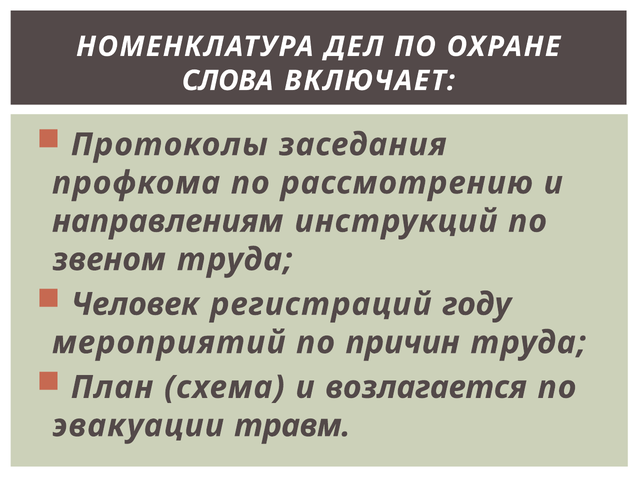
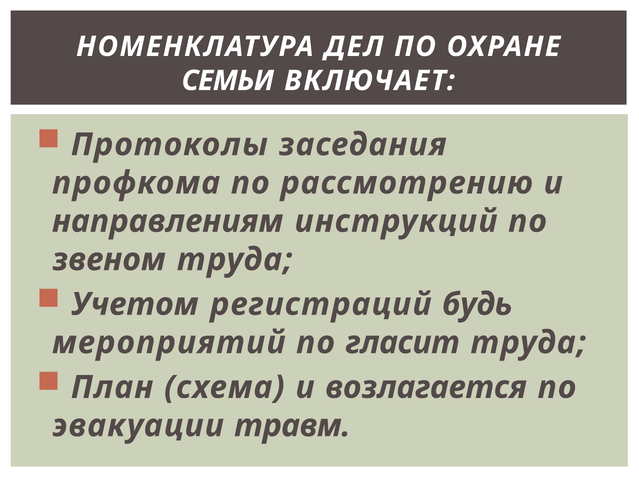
СЛОВА: СЛОВА -> СЕМЬИ
Человек: Человек -> Учетом
году: году -> будь
причин: причин -> гласит
